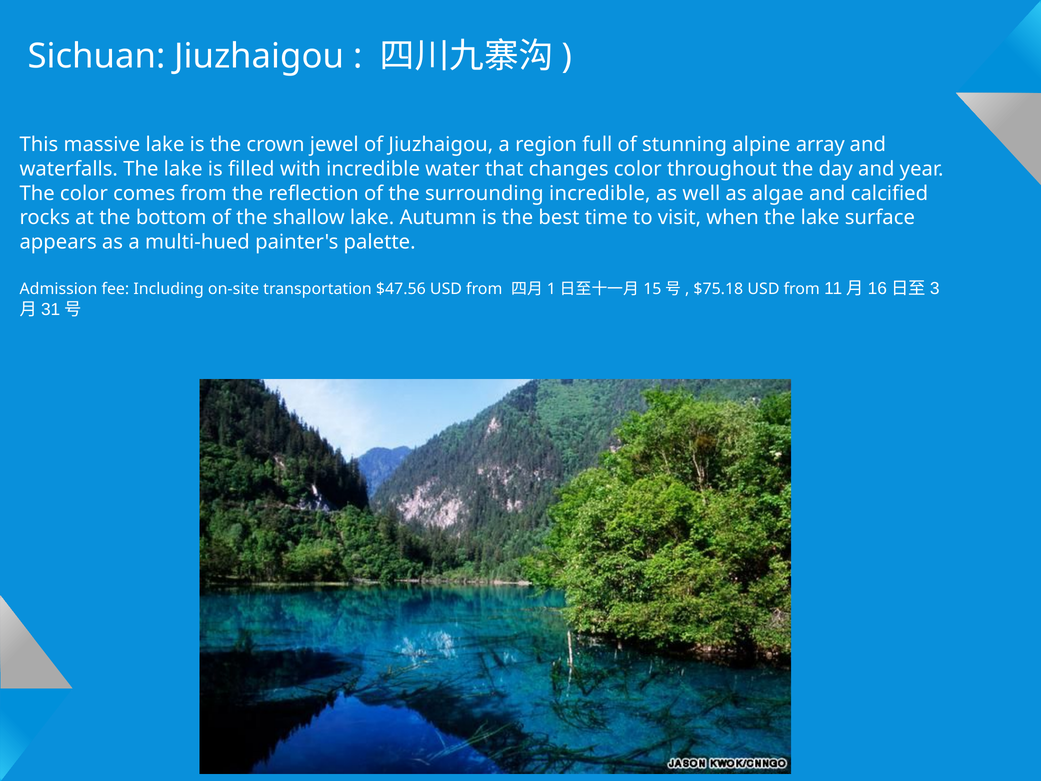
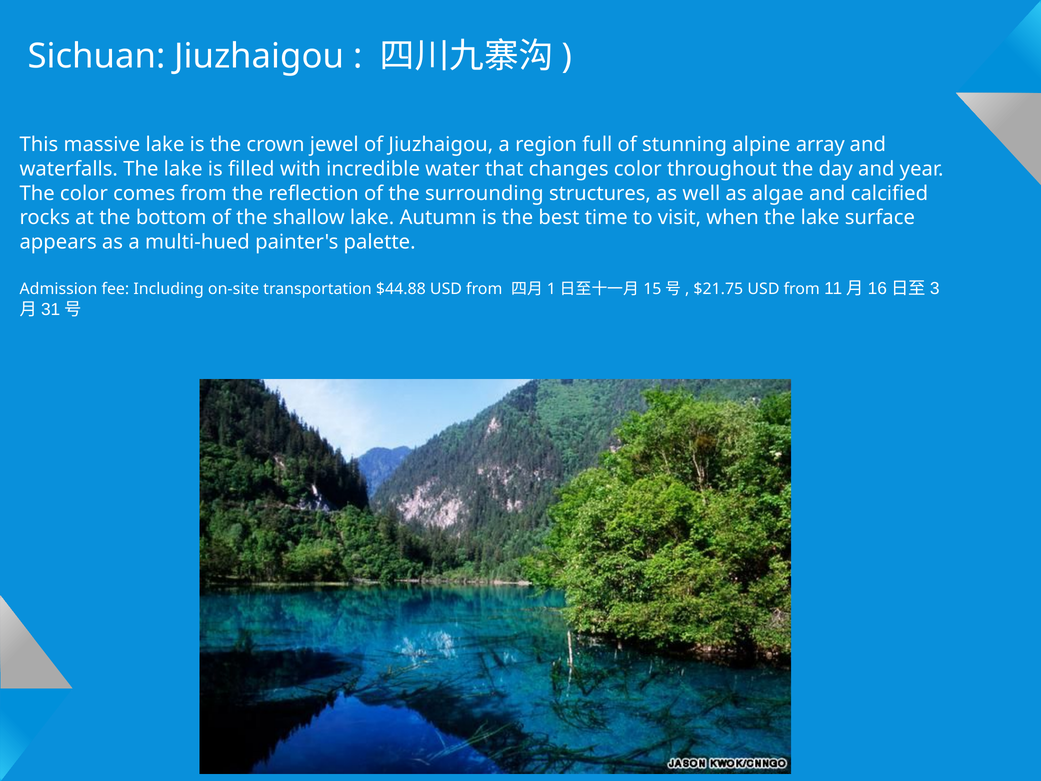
surrounding incredible: incredible -> structures
$47.56: $47.56 -> $44.88
$75.18: $75.18 -> $21.75
